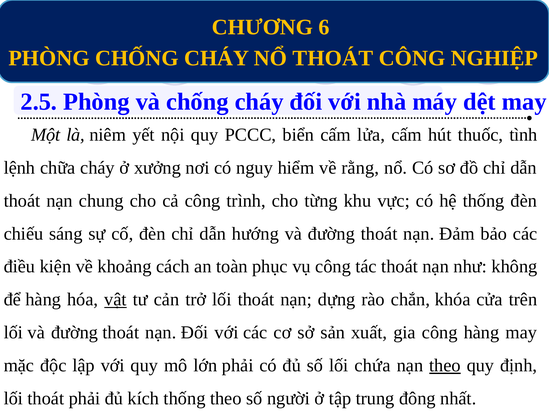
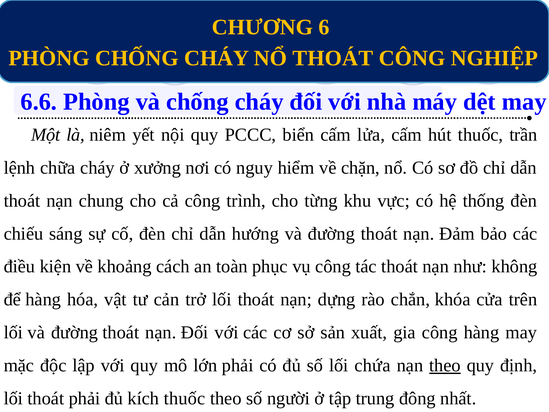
2.5: 2.5 -> 6.6
tình: tình -> trần
rằng: rằng -> chặn
vật underline: present -> none
kích thống: thống -> thuốc
